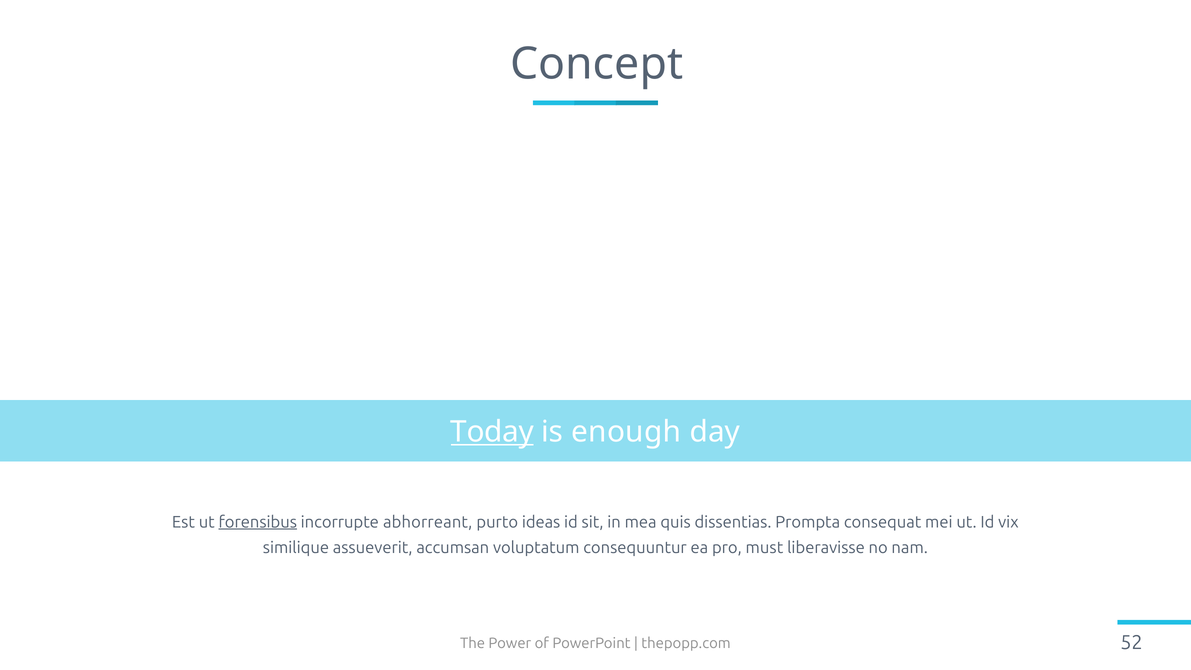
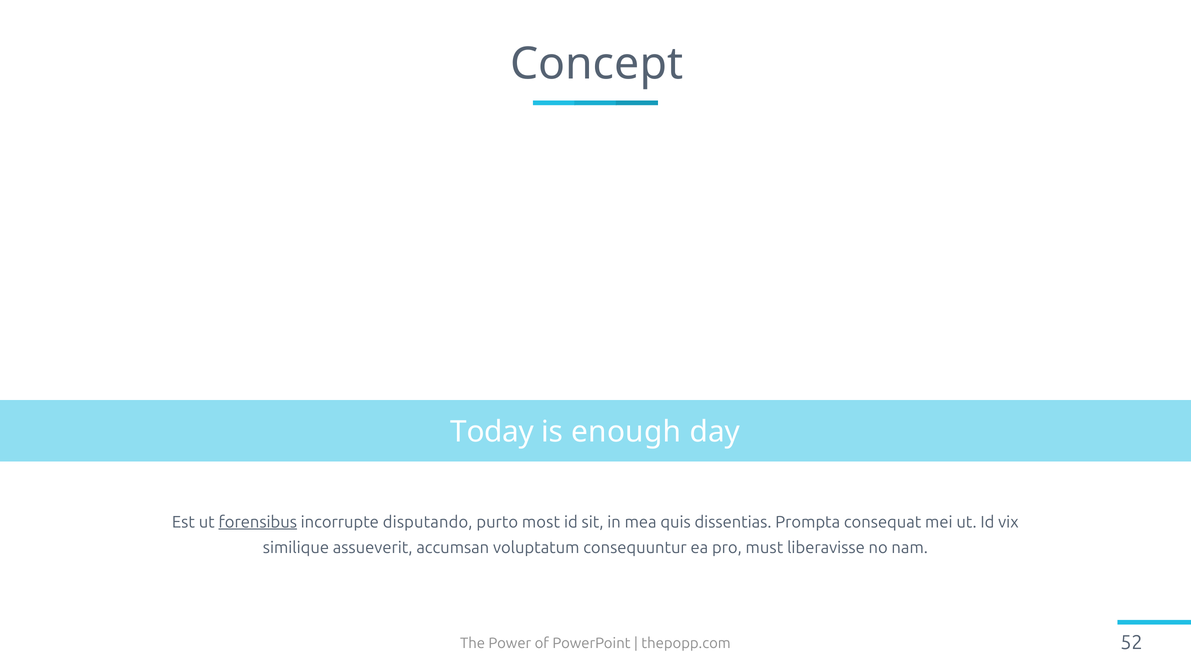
Today underline: present -> none
abhorreant: abhorreant -> disputando
ideas: ideas -> most
